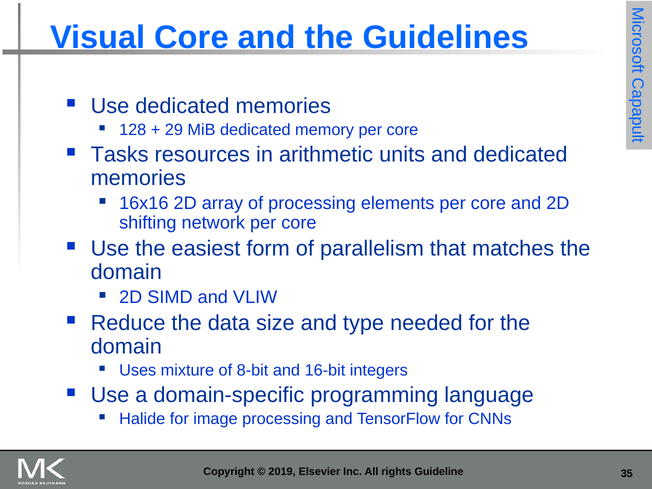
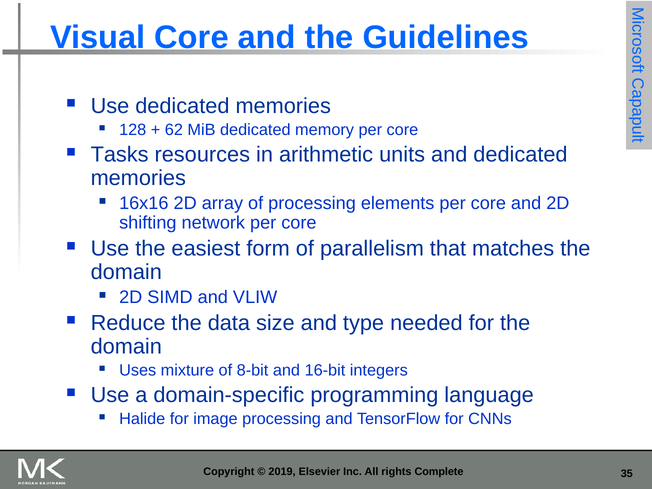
29: 29 -> 62
Guideline: Guideline -> Complete
